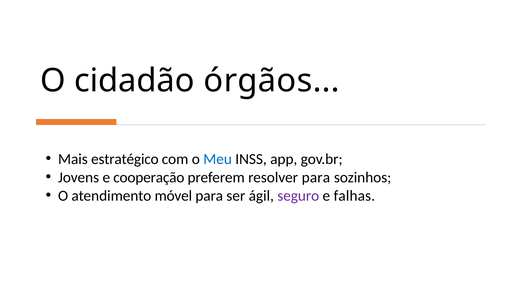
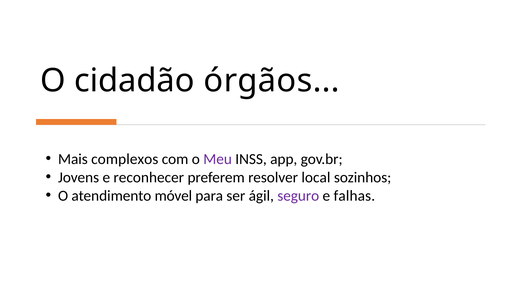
estratégico: estratégico -> complexos
Meu colour: blue -> purple
cooperação: cooperação -> reconhecer
resolver para: para -> local
